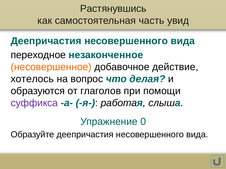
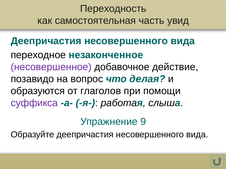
Растянувшись: Растянувшись -> Переходность
несовершенное colour: orange -> purple
хотелось: хотелось -> позавидо
0: 0 -> 9
